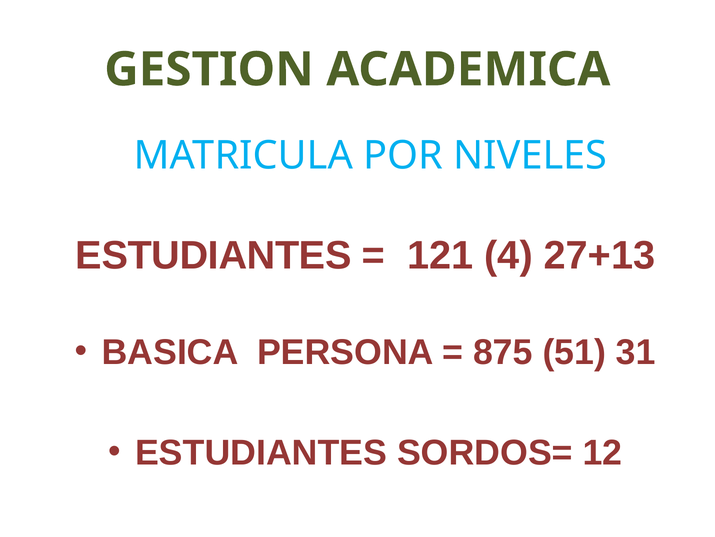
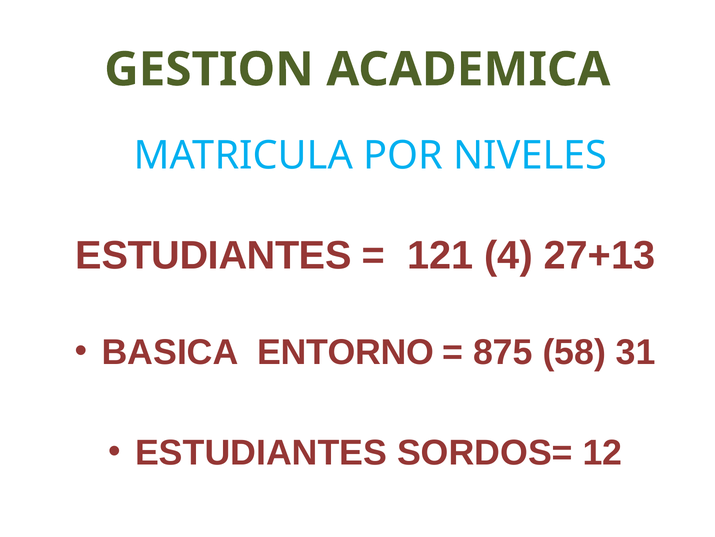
PERSONA: PERSONA -> ENTORNO
51: 51 -> 58
